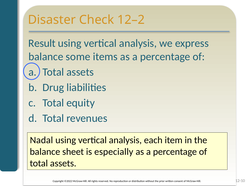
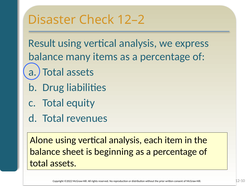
some: some -> many
Nadal: Nadal -> Alone
especially: especially -> beginning
